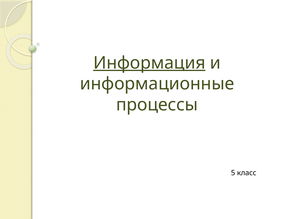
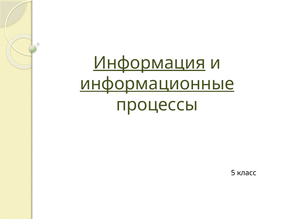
информационные underline: none -> present
